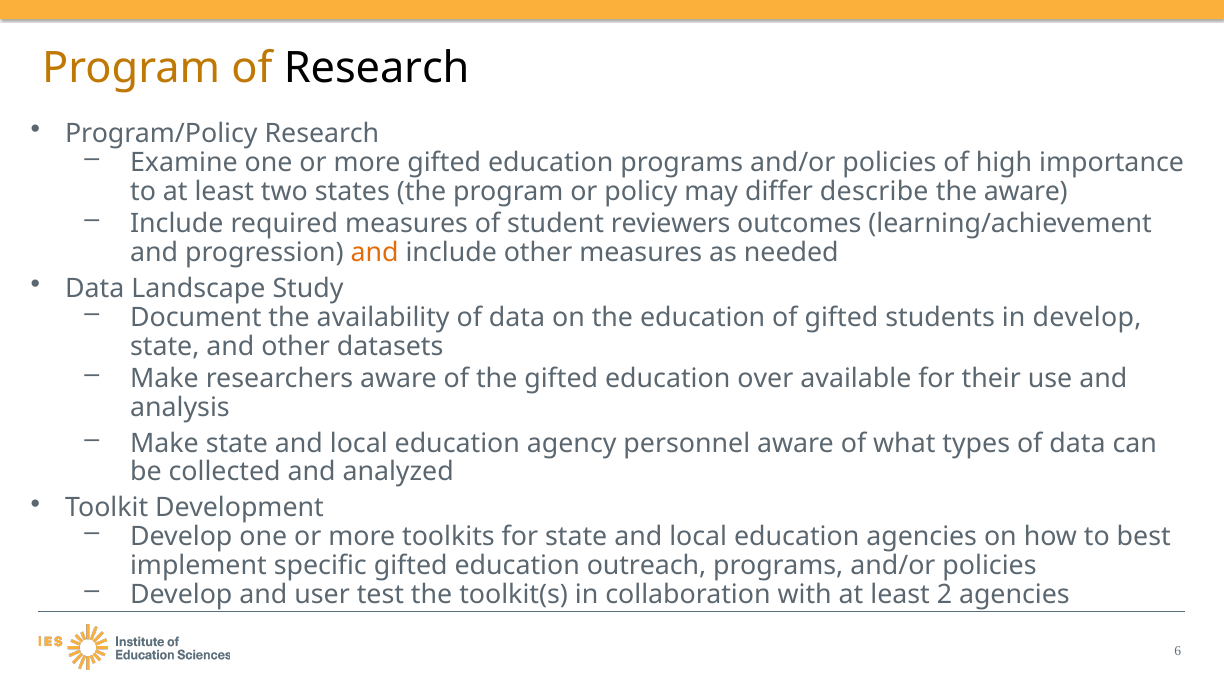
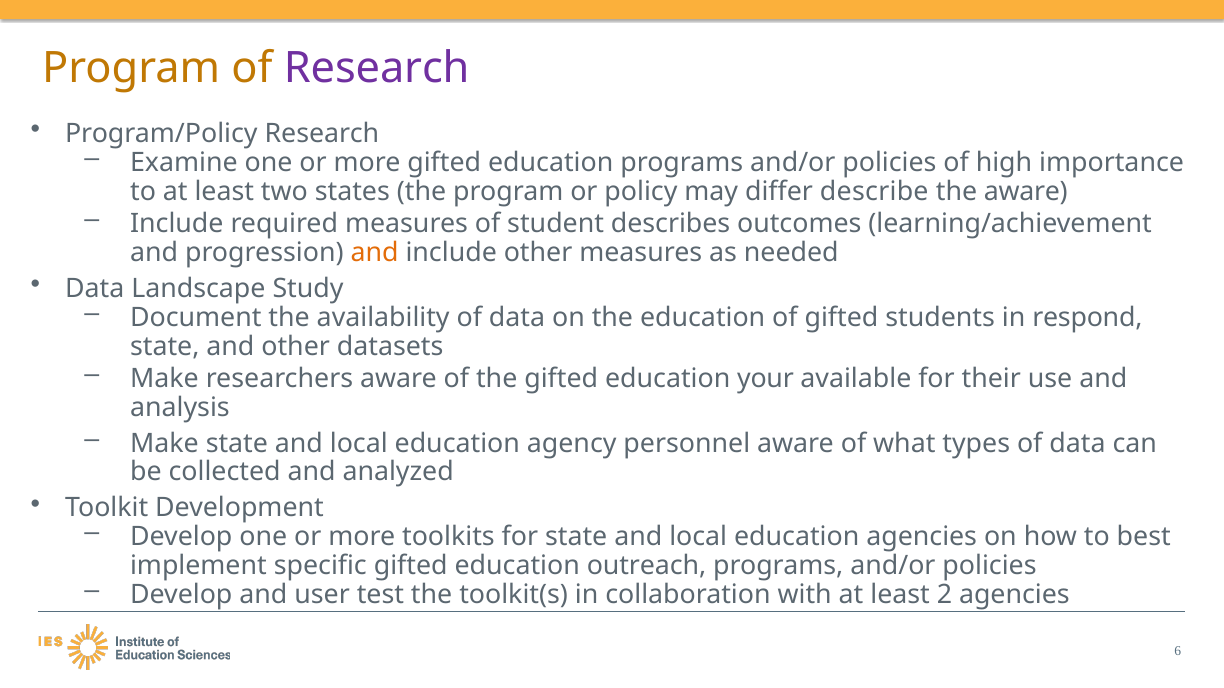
Research at (377, 68) colour: black -> purple
reviewers: reviewers -> describes
in develop: develop -> respond
over: over -> your
